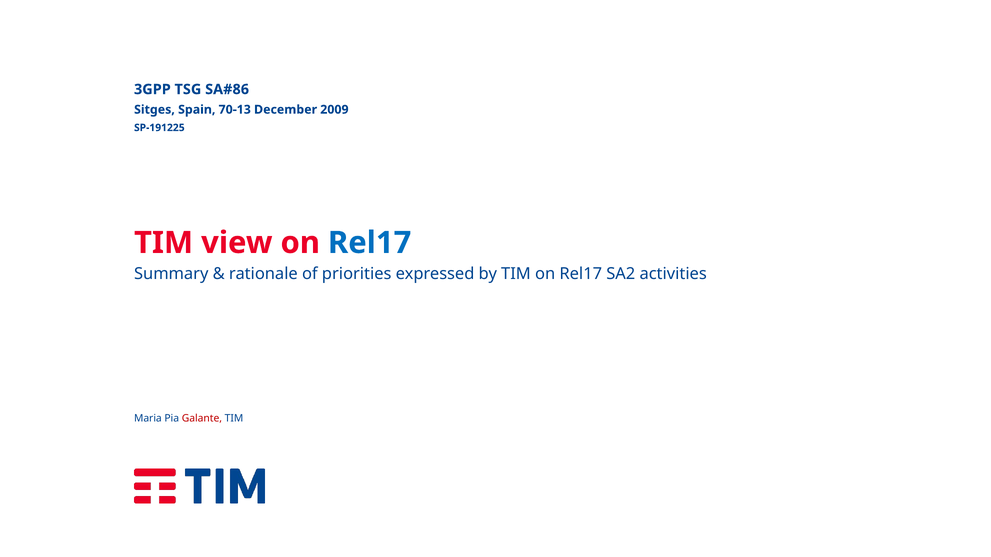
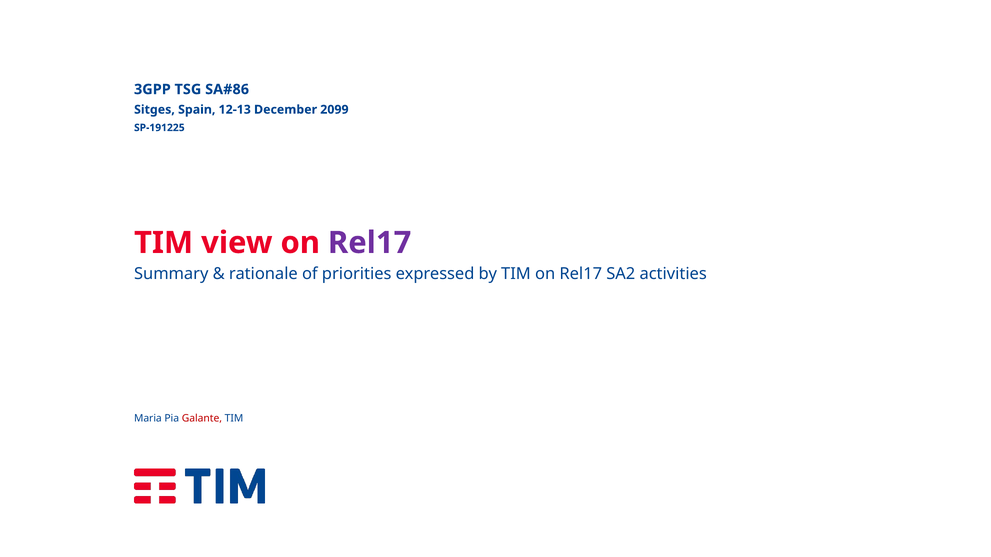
70-13: 70-13 -> 12-13
2009: 2009 -> 2099
Rel17 at (370, 243) colour: blue -> purple
